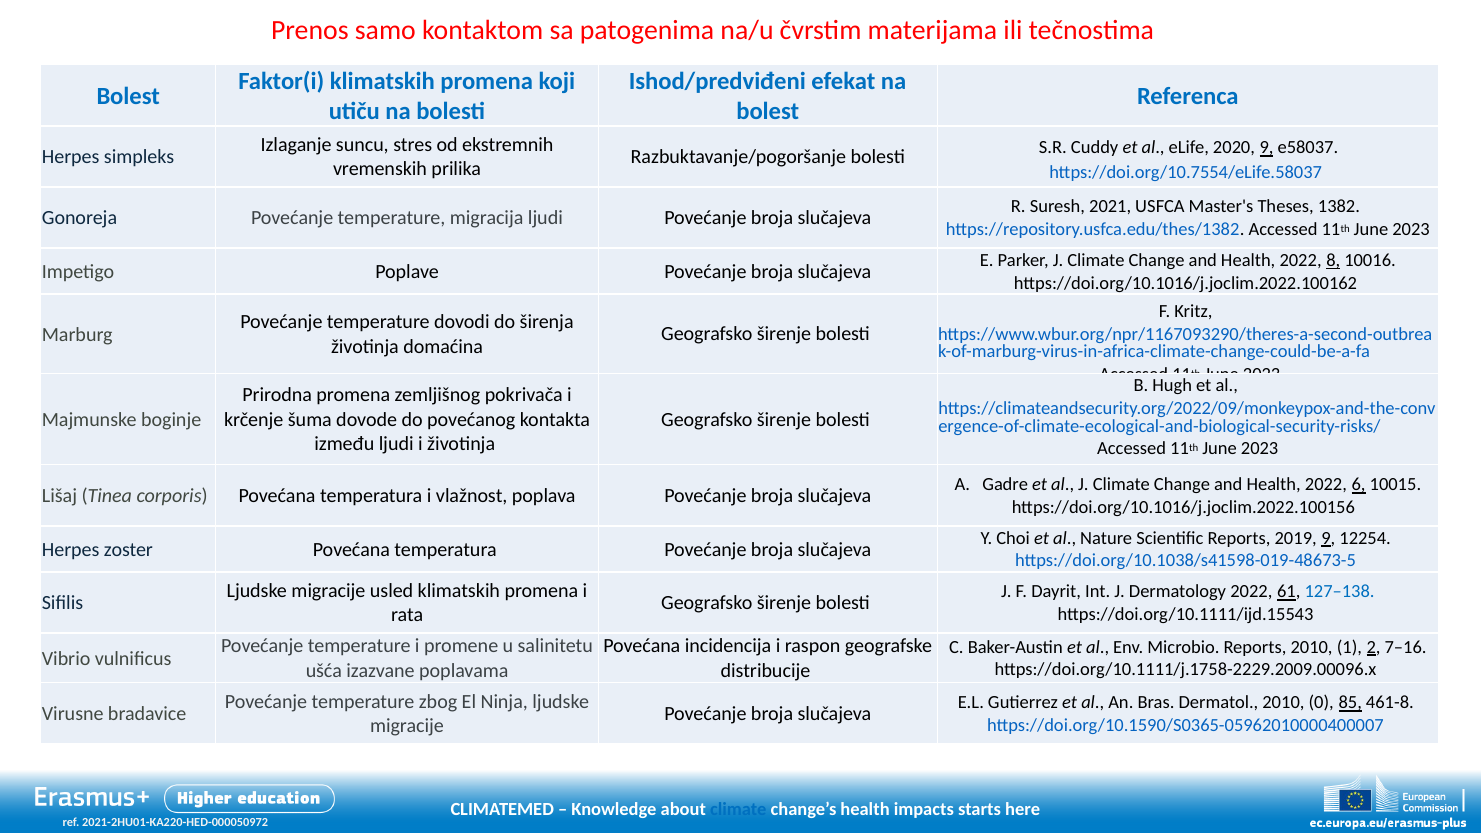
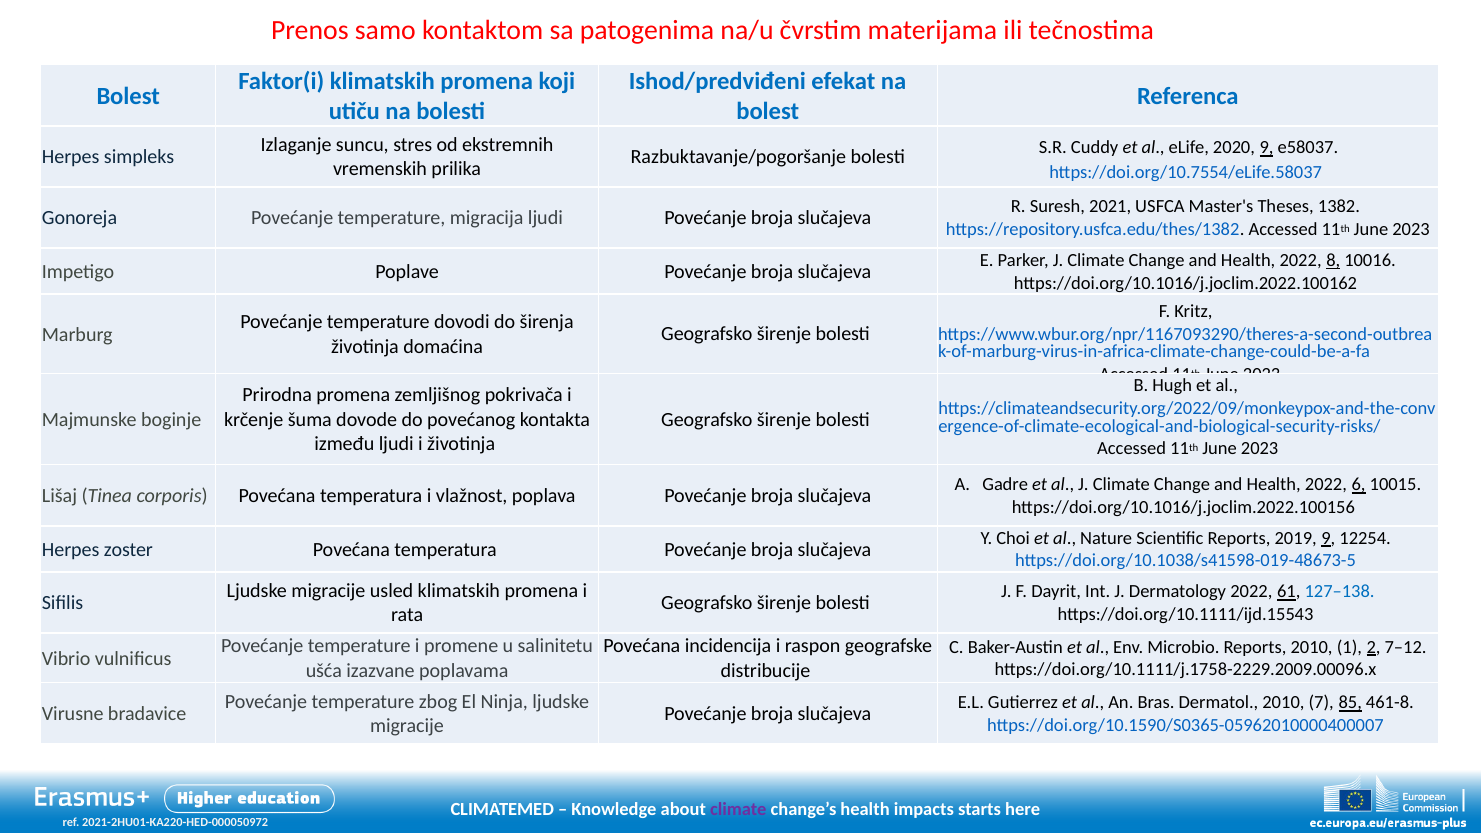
7–16: 7–16 -> 7–12
0: 0 -> 7
climate at (738, 810) colour: blue -> purple
